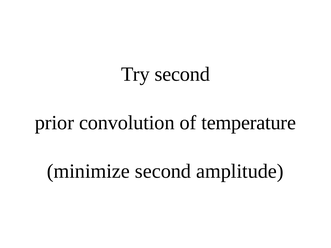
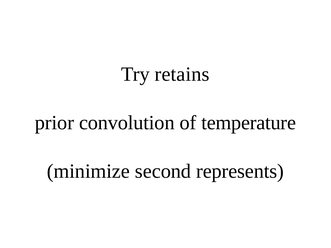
Try second: second -> retains
amplitude: amplitude -> represents
